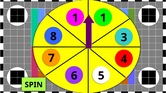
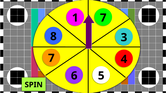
1 1: 1 -> 7
